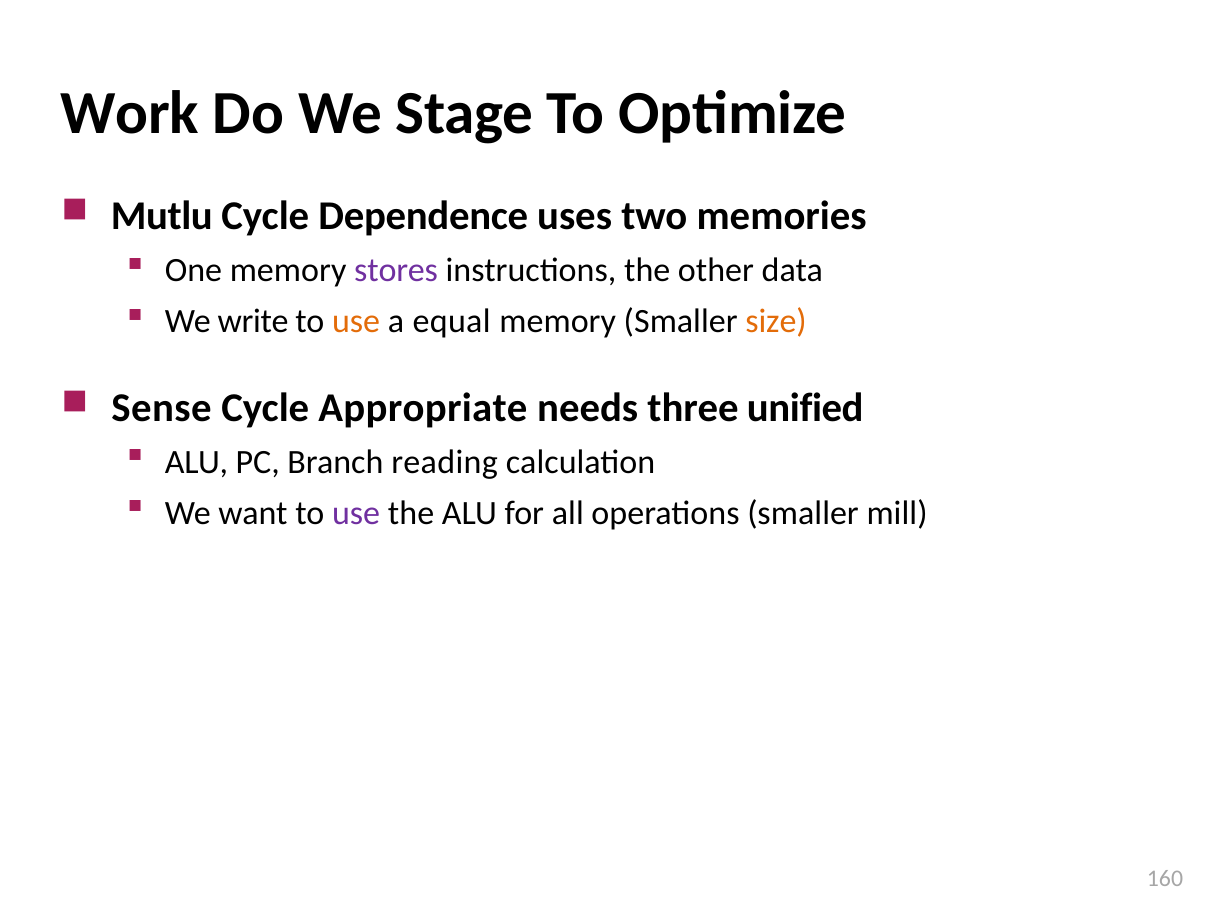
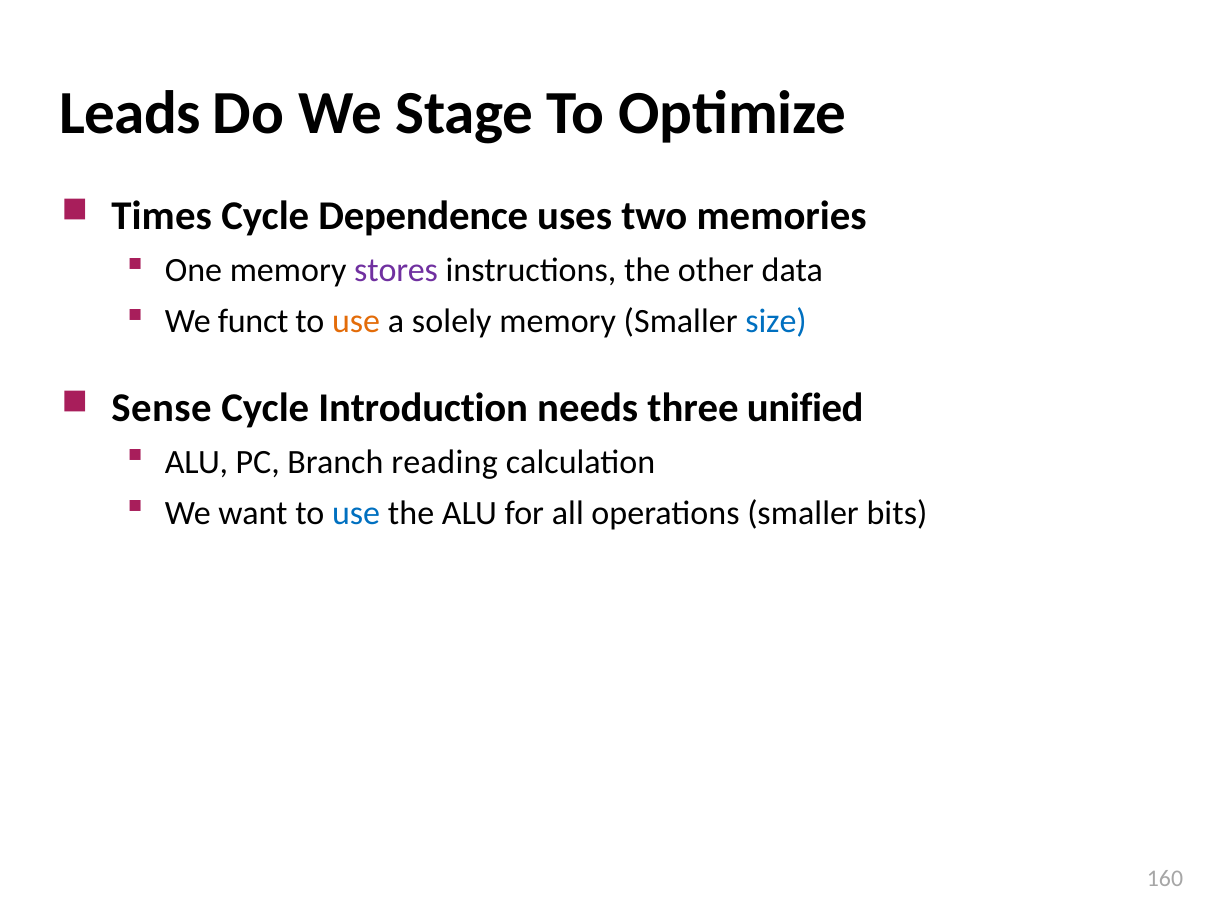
Work: Work -> Leads
Mutlu: Mutlu -> Times
write: write -> funct
equal: equal -> solely
size colour: orange -> blue
Appropriate: Appropriate -> Introduction
use at (356, 513) colour: purple -> blue
mill: mill -> bits
